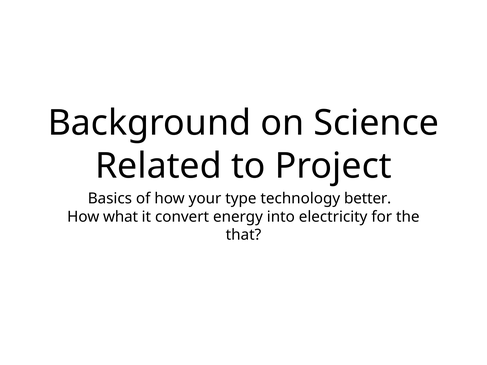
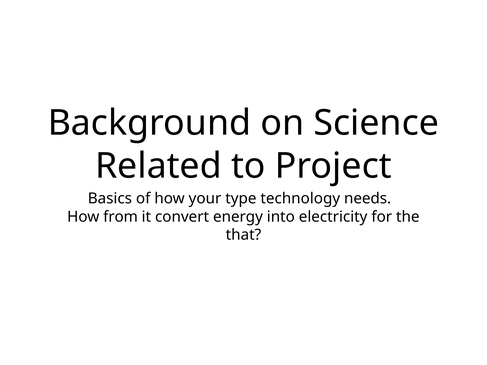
better: better -> needs
what: what -> from
